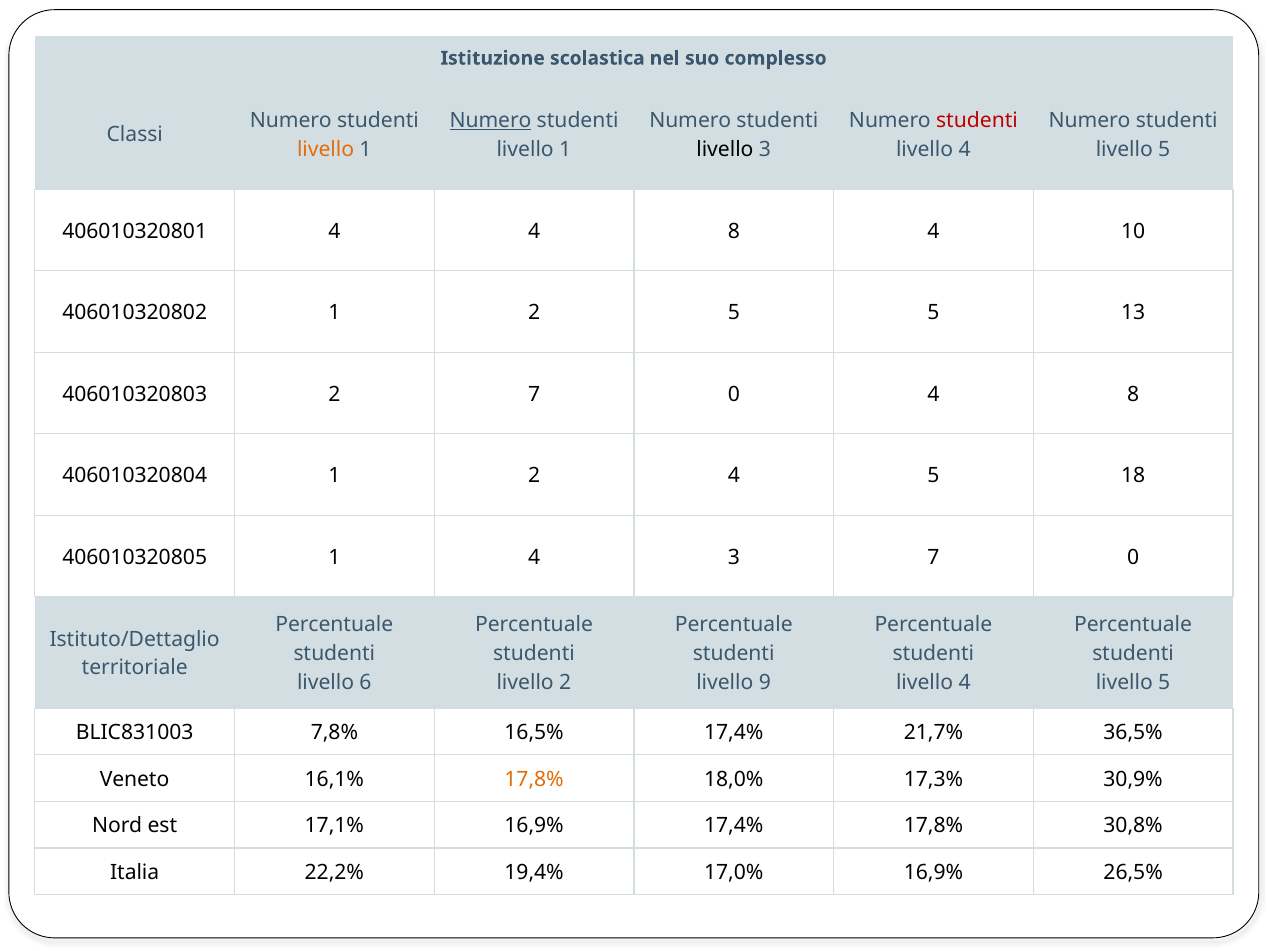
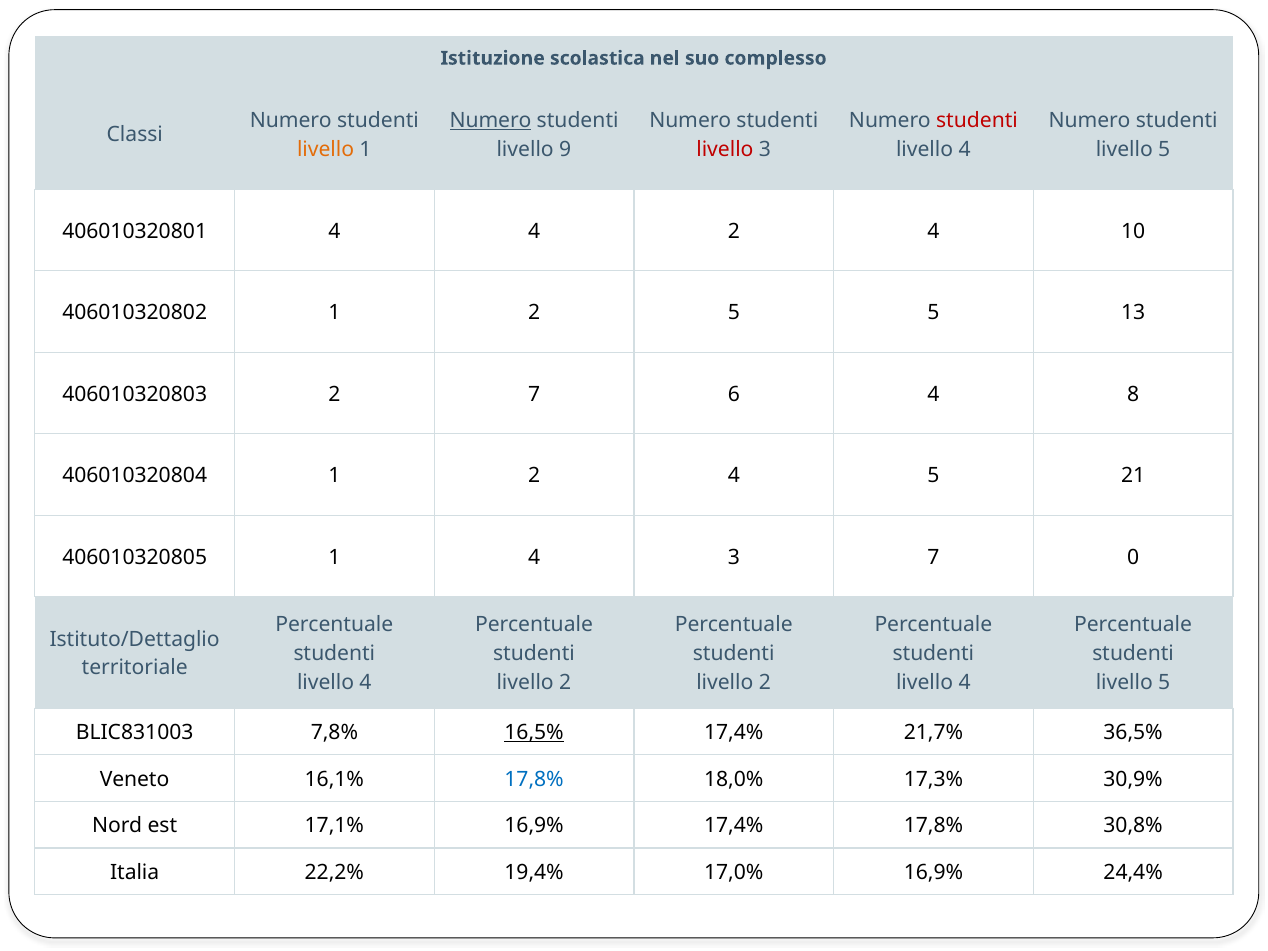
1 at (565, 149): 1 -> 9
livello at (725, 149) colour: black -> red
4 4 8: 8 -> 2
2 7 0: 0 -> 6
18: 18 -> 21
6 at (365, 682): 6 -> 4
9 at (765, 682): 9 -> 2
16,5% underline: none -> present
17,8% at (534, 779) colour: orange -> blue
26,5%: 26,5% -> 24,4%
